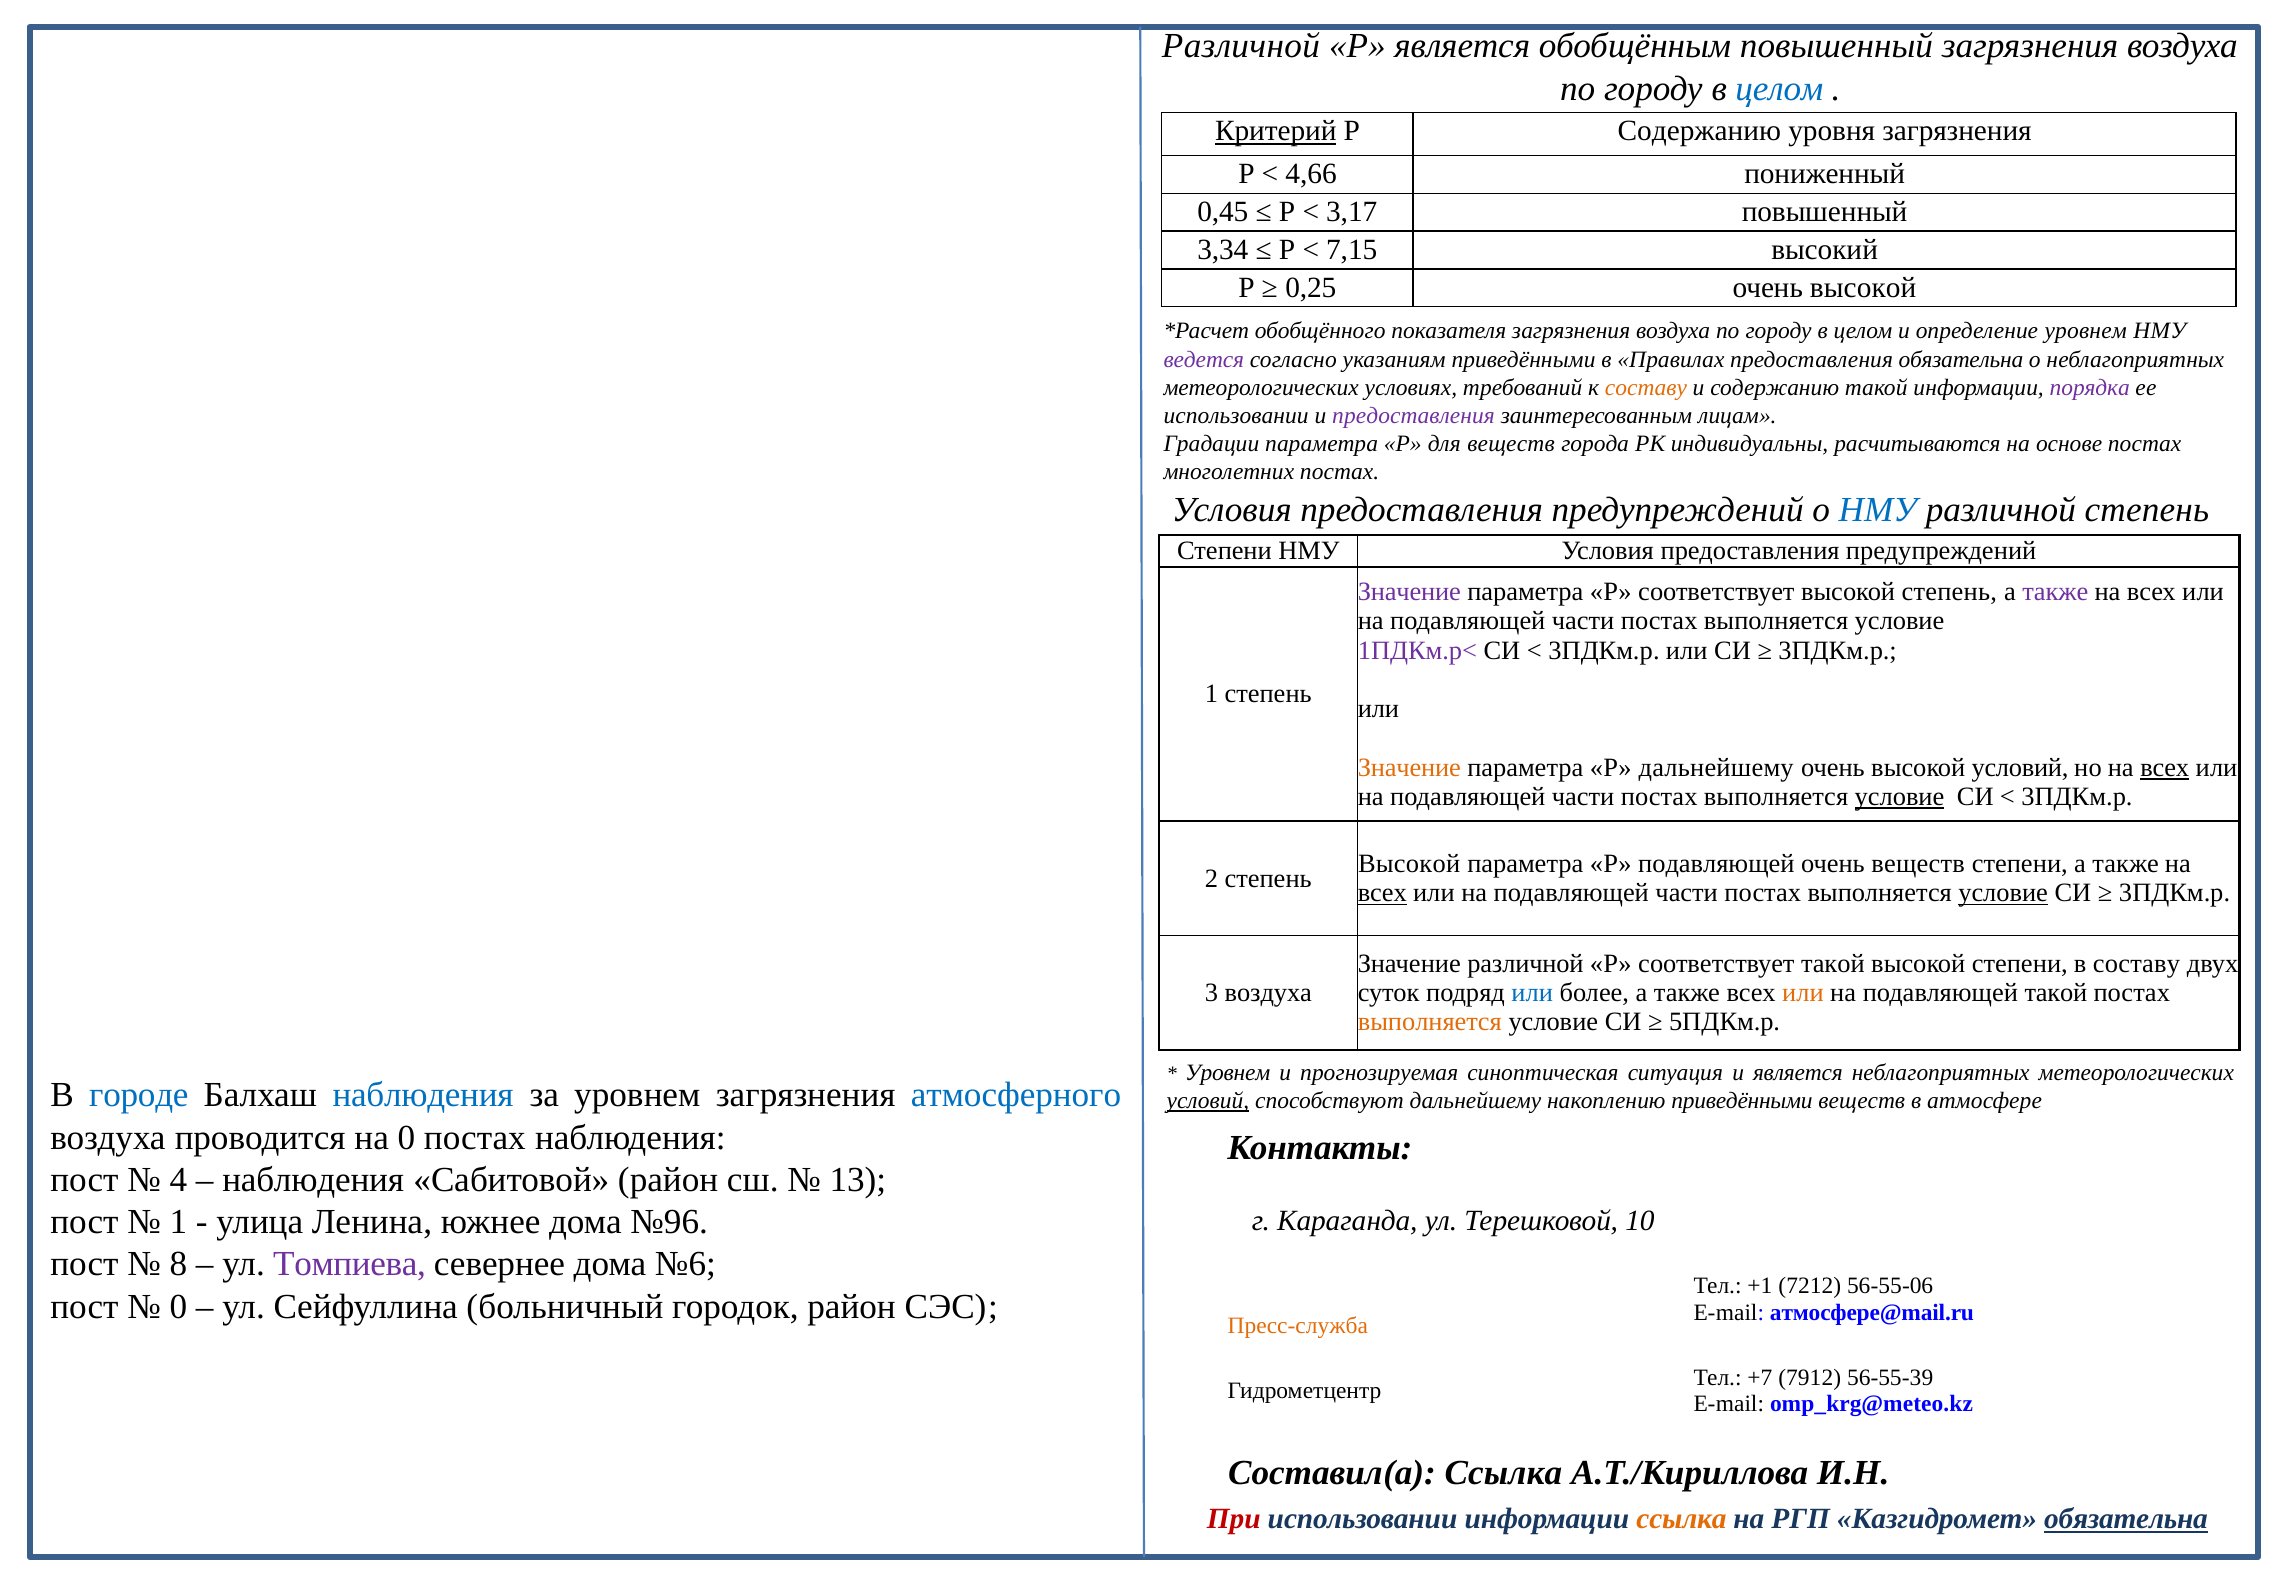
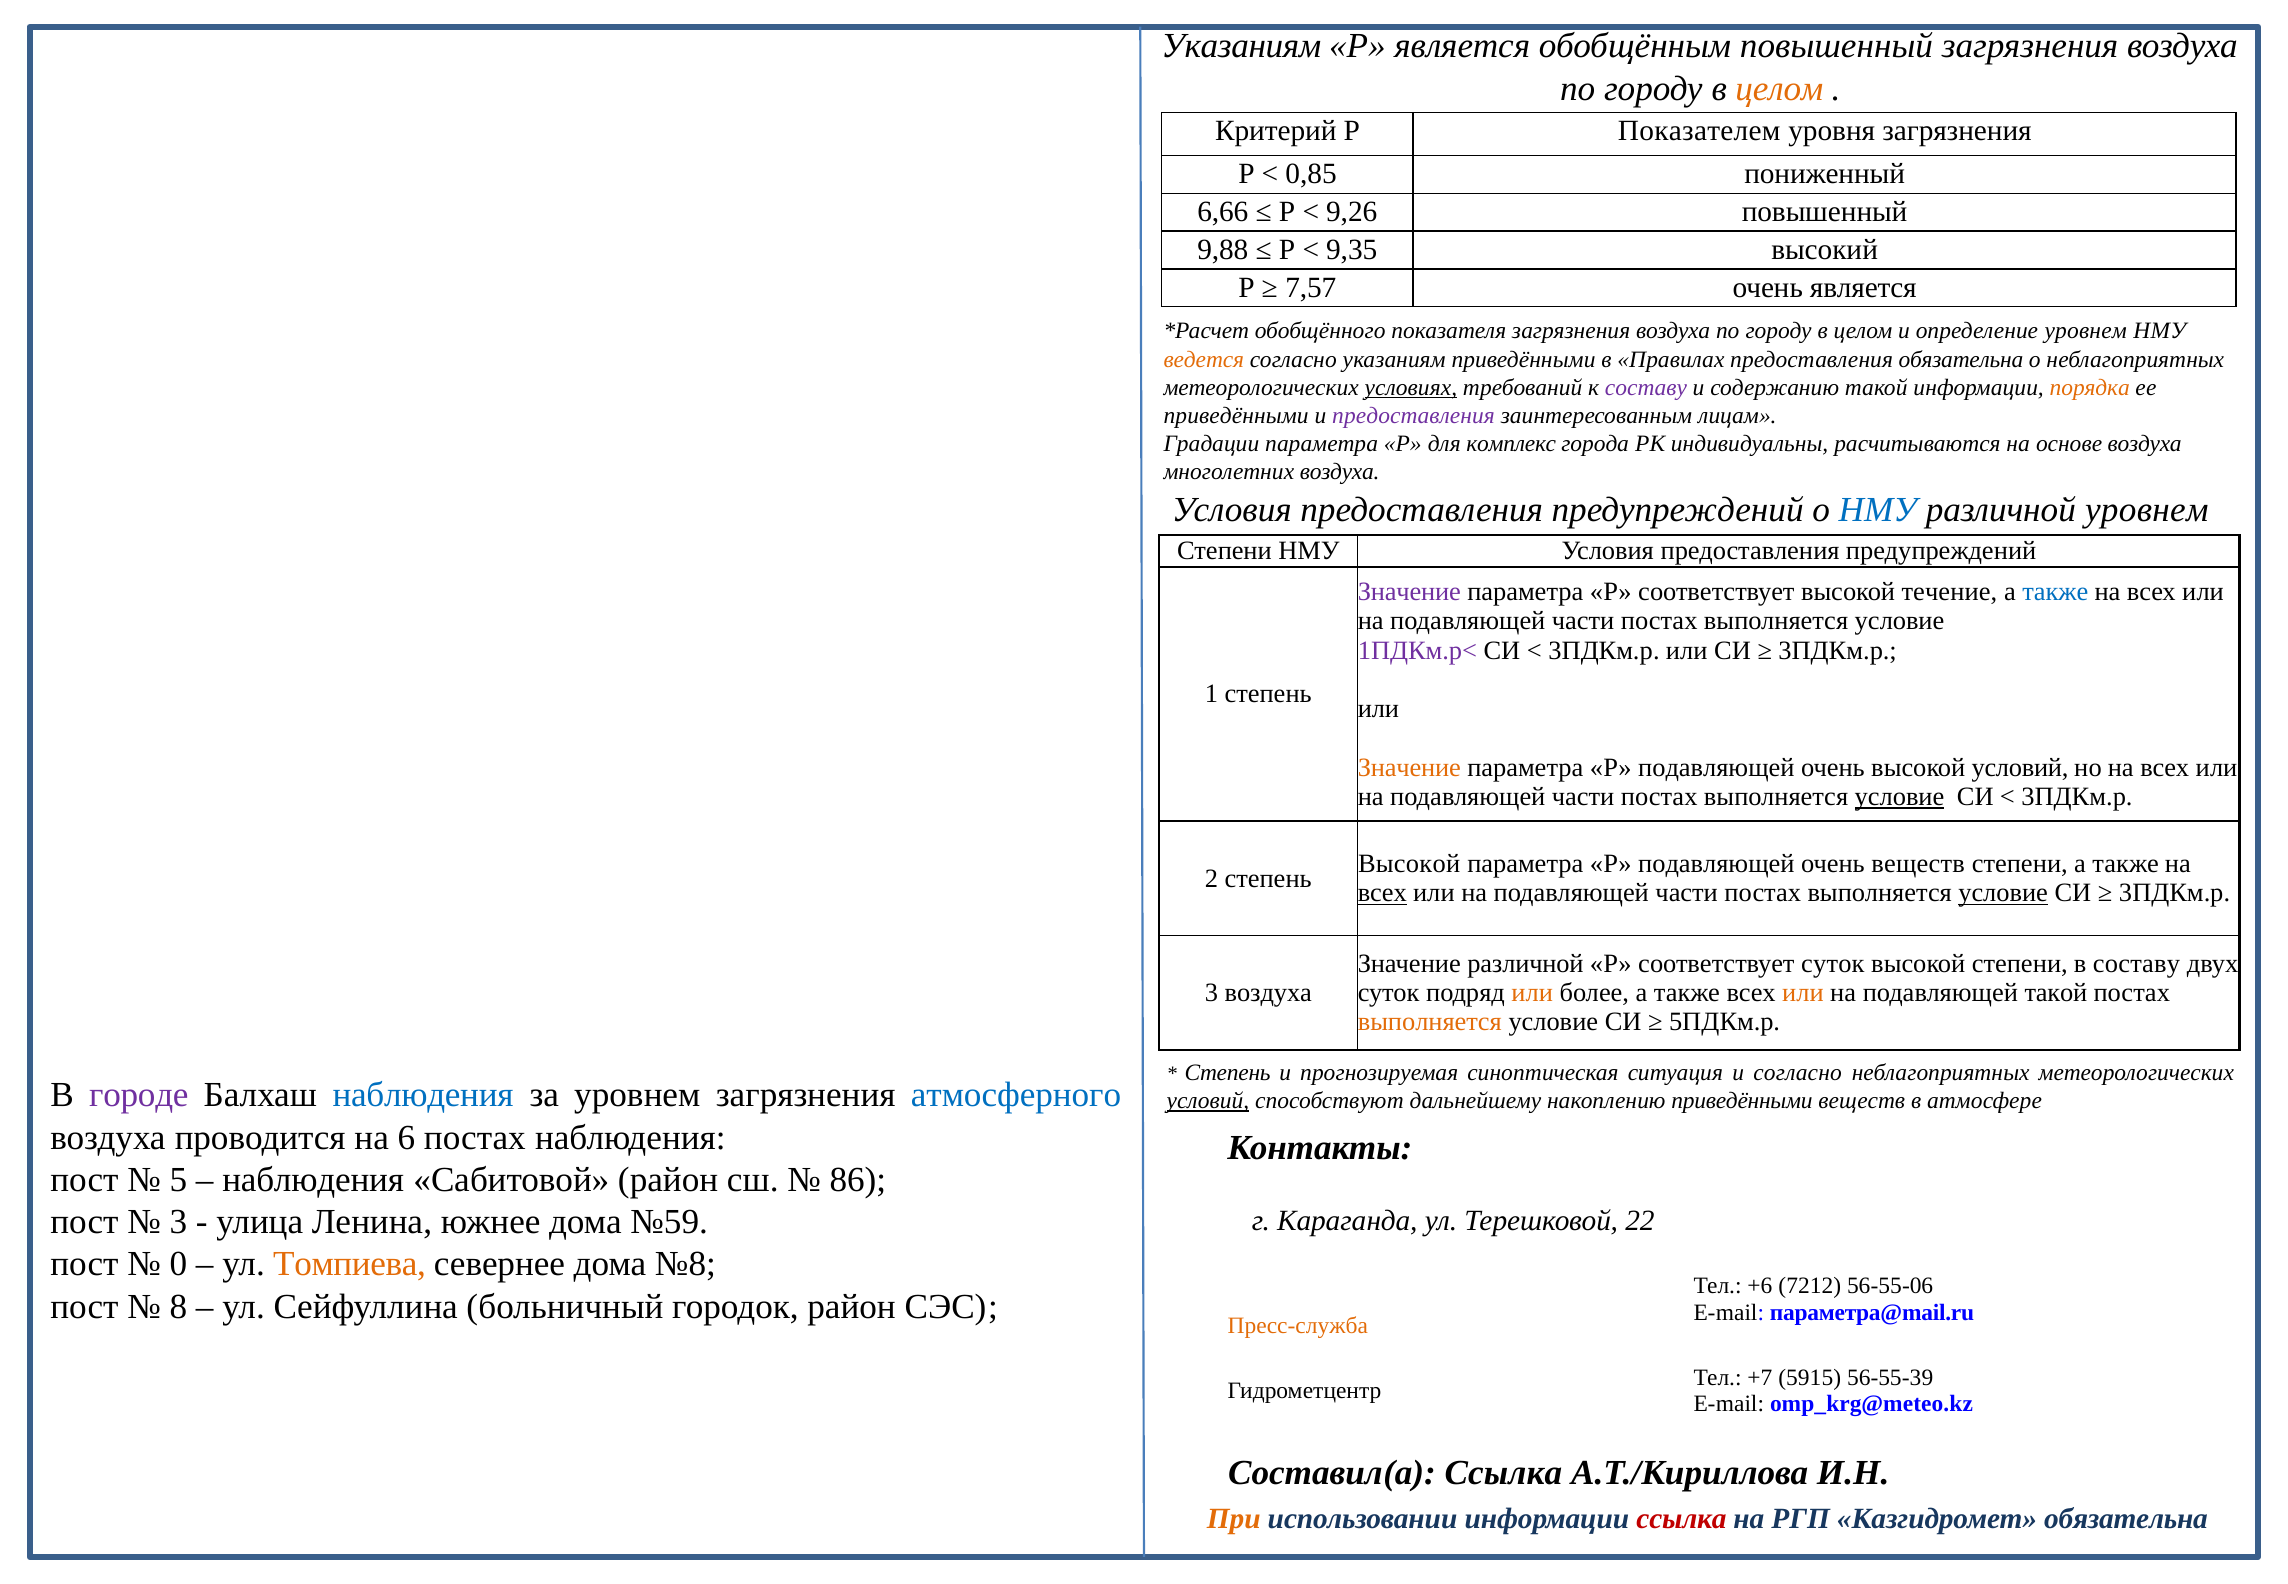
Различной at (1241, 46): Различной -> Указаниям
целом at (1779, 89) colour: blue -> orange
Критерий underline: present -> none
Р Содержанию: Содержанию -> Показателем
4,66: 4,66 -> 0,85
0,45: 0,45 -> 6,66
3,17: 3,17 -> 9,26
3,34: 3,34 -> 9,88
7,15: 7,15 -> 9,35
0,25: 0,25 -> 7,57
высокой at (1863, 287): высокой -> является
ведется colour: purple -> orange
условиях underline: none -> present
составу at (1646, 387) colour: orange -> purple
порядка colour: purple -> orange
использовании at (1236, 415): использовании -> приведёнными
для веществ: веществ -> комплекс
основе постах: постах -> воздуха
многолетних постах: постах -> воздуха
различной степень: степень -> уровнем
высокой степень: степень -> течение
также at (2055, 592) colour: purple -> blue
дальнейшему at (1716, 767): дальнейшему -> подавляющей
всех at (2165, 767) underline: present -> none
соответствует такой: такой -> суток
или at (1532, 993) colour: blue -> orange
Уровнем at (1228, 1073): Уровнем -> Степень
и является: является -> согласно
городе colour: blue -> purple
на 0: 0 -> 6
4: 4 -> 5
13: 13 -> 86
1 at (178, 1222): 1 -> 3
№96: №96 -> №59
10: 10 -> 22
8: 8 -> 0
Томпиева colour: purple -> orange
№6: №6 -> №8
+1: +1 -> +6
0 at (178, 1306): 0 -> 8
атмосфере@mail.ru: атмосфере@mail.ru -> параметра@mail.ru
7912: 7912 -> 5915
При colour: red -> orange
ссылка at (1682, 1519) colour: orange -> red
обязательна at (2126, 1519) underline: present -> none
